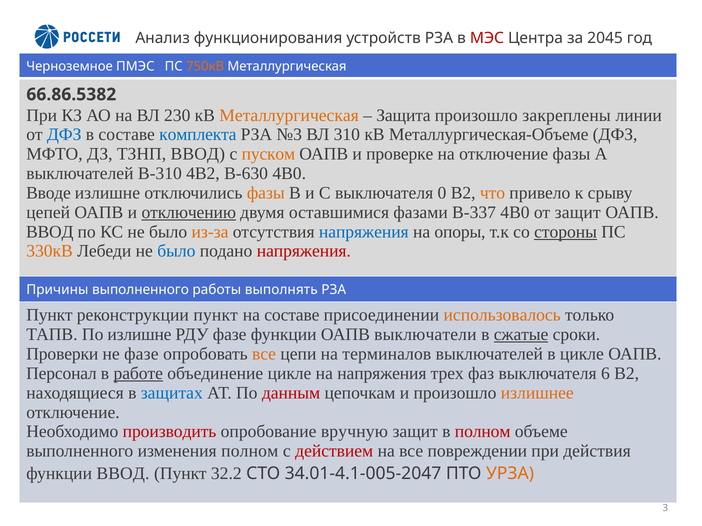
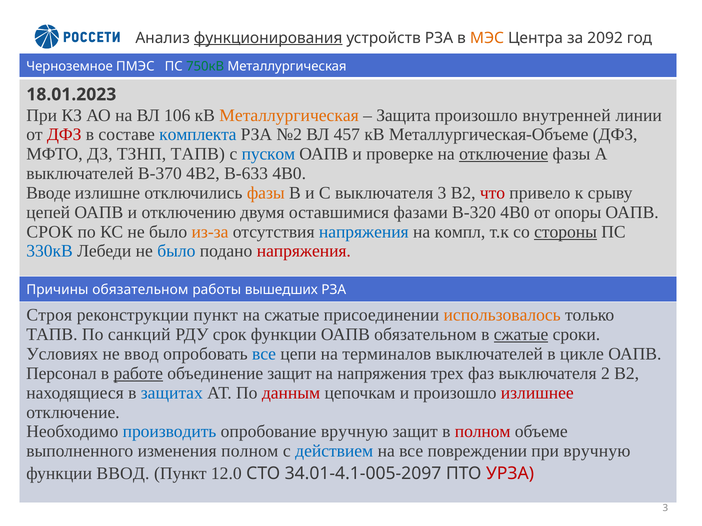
функционирования underline: none -> present
МЭС colour: red -> orange
2045: 2045 -> 2092
750кВ colour: orange -> green
66.86.5382: 66.86.5382 -> 18.01.2023
230: 230 -> 106
закреплены: закреплены -> внутренней
ДФЗ at (64, 135) colour: blue -> red
№3: №3 -> №2
310: 310 -> 457
ТЗНП ВВОД: ВВОД -> ТАПВ
пуском colour: orange -> blue
отключение at (504, 154) underline: none -> present
В-310: В-310 -> В-370
В-630: В-630 -> В-633
выключателя 0: 0 -> 3
что colour: orange -> red
отключению underline: present -> none
В-337: В-337 -> В-320
от защит: защит -> опоры
ВВОД at (50, 232): ВВОД -> СРОК
опоры: опоры -> компл
330кВ colour: orange -> blue
Причины выполненного: выполненного -> обязательном
выполнять: выполнять -> вышедших
Пункт at (49, 315): Пункт -> Строя
на составе: составе -> сжатые
По излишне: излишне -> санкций
РДУ фазе: фазе -> срок
ОАПВ выключатели: выключатели -> обязательном
Проверки: Проверки -> Условиях
не фазе: фазе -> ввод
все at (264, 354) colour: orange -> blue
объединение цикле: цикле -> защит
6: 6 -> 2
излишнее colour: orange -> red
производить colour: red -> blue
действием colour: red -> blue
при действия: действия -> вручную
32.2: 32.2 -> 12.0
34.01-4.1-005-2047: 34.01-4.1-005-2047 -> 34.01-4.1-005-2097
УРЗА colour: orange -> red
